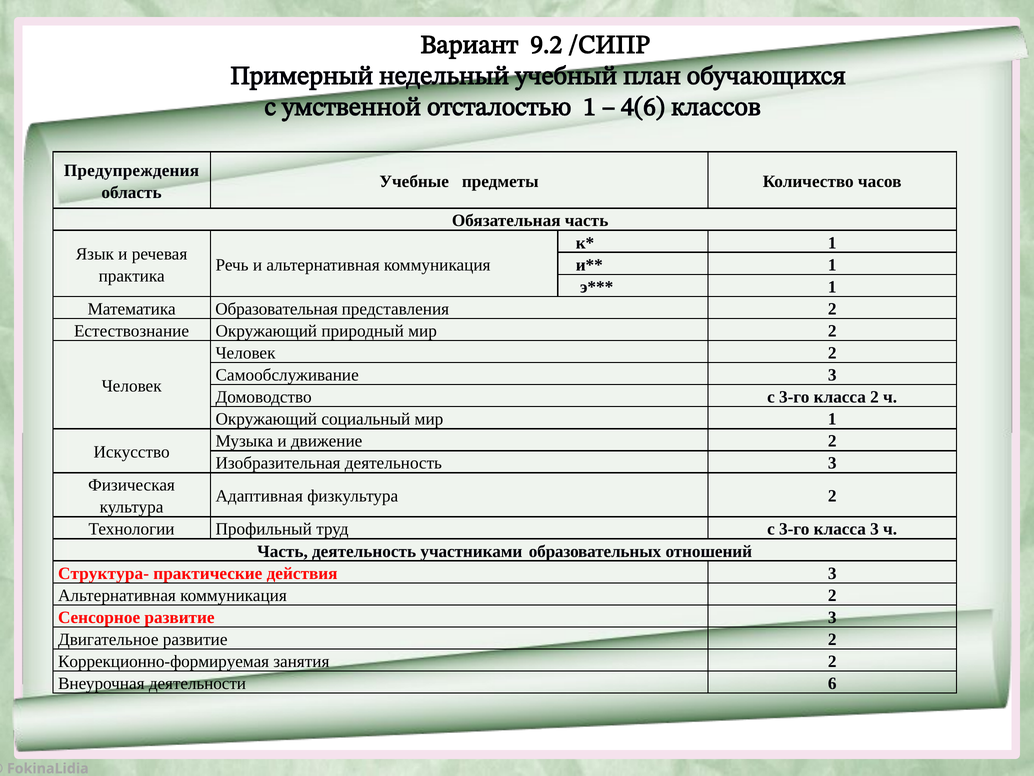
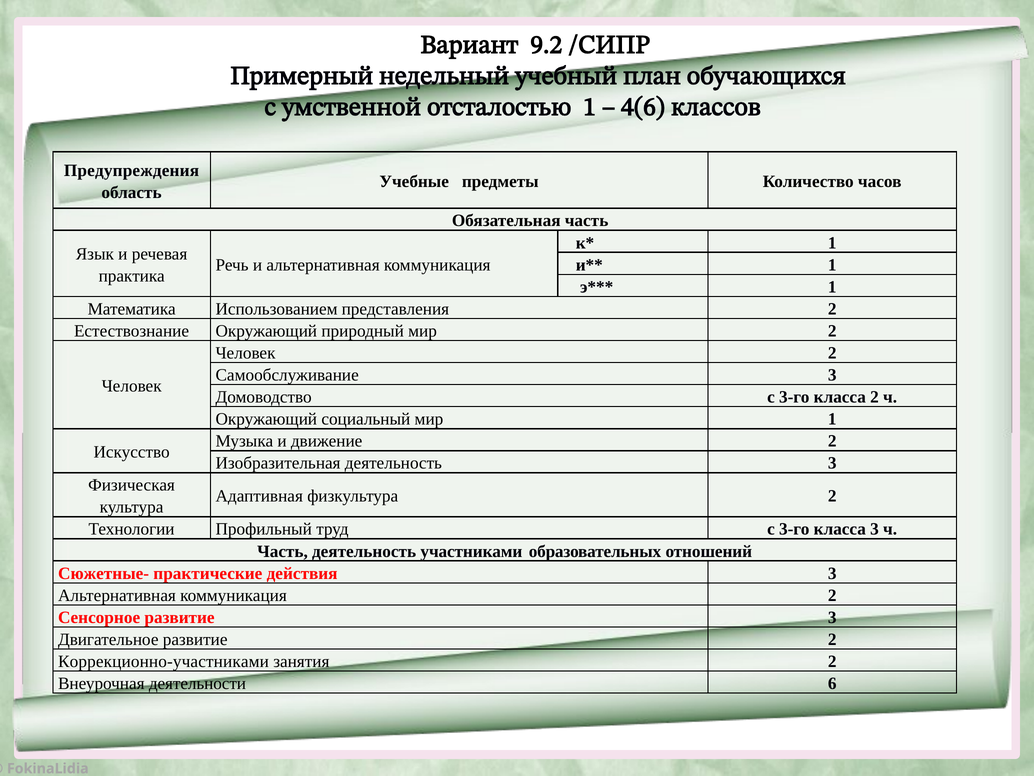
Образовательная: Образовательная -> Использованием
Структура-: Структура- -> Сюжетные-
Коррекционно-формируемая: Коррекционно-формируемая -> Коррекционно-участниками
